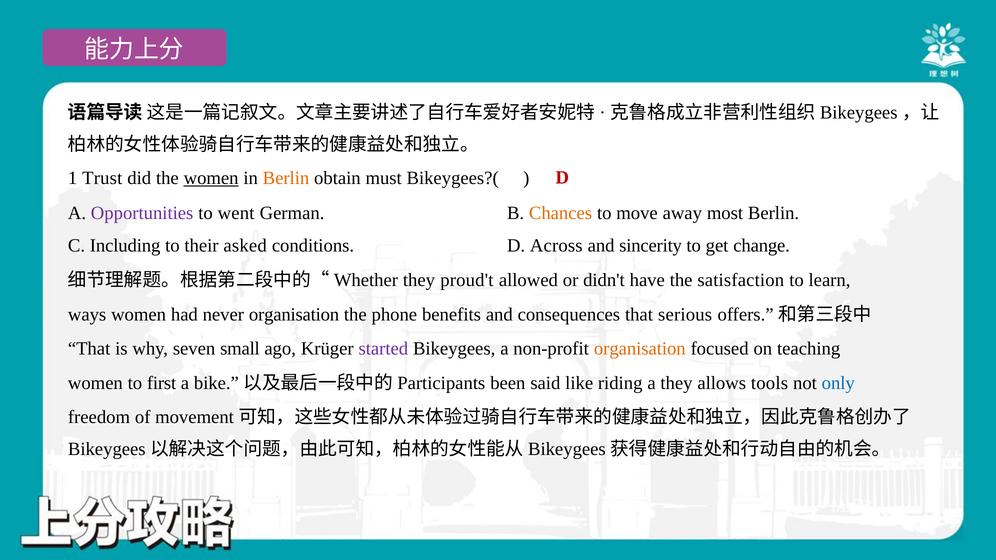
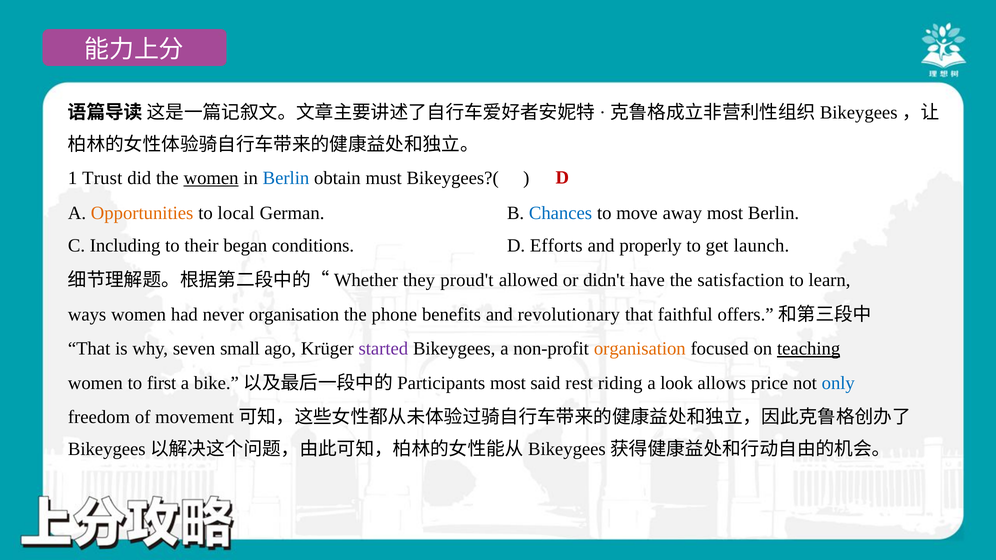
Berlin at (286, 178) colour: orange -> blue
Opportunities colour: purple -> orange
went: went -> local
Chances colour: orange -> blue
asked: asked -> began
Across: Across -> Efforts
sincerity: sincerity -> properly
change: change -> launch
consequences: consequences -> revolutionary
serious: serious -> faithful
teaching underline: none -> present
been at (508, 383): been -> most
like: like -> rest
a they: they -> look
tools: tools -> price
